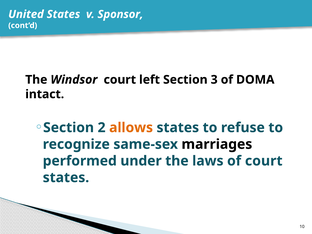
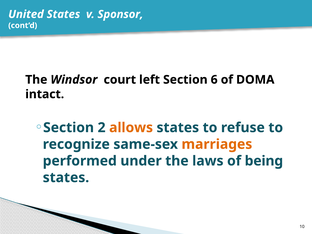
3: 3 -> 6
marriages colour: black -> orange
of court: court -> being
